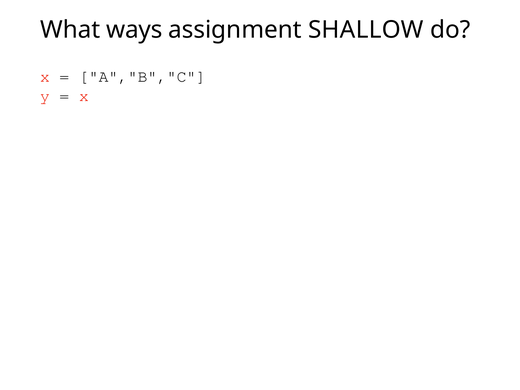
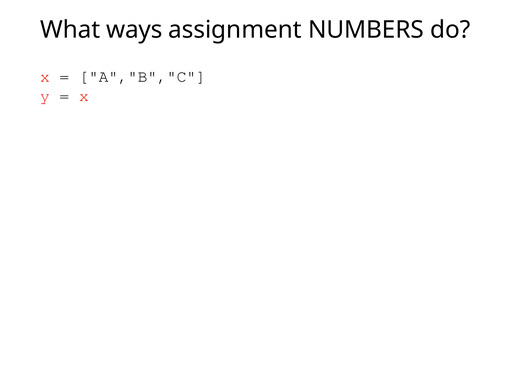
SHALLOW: SHALLOW -> NUMBERS
